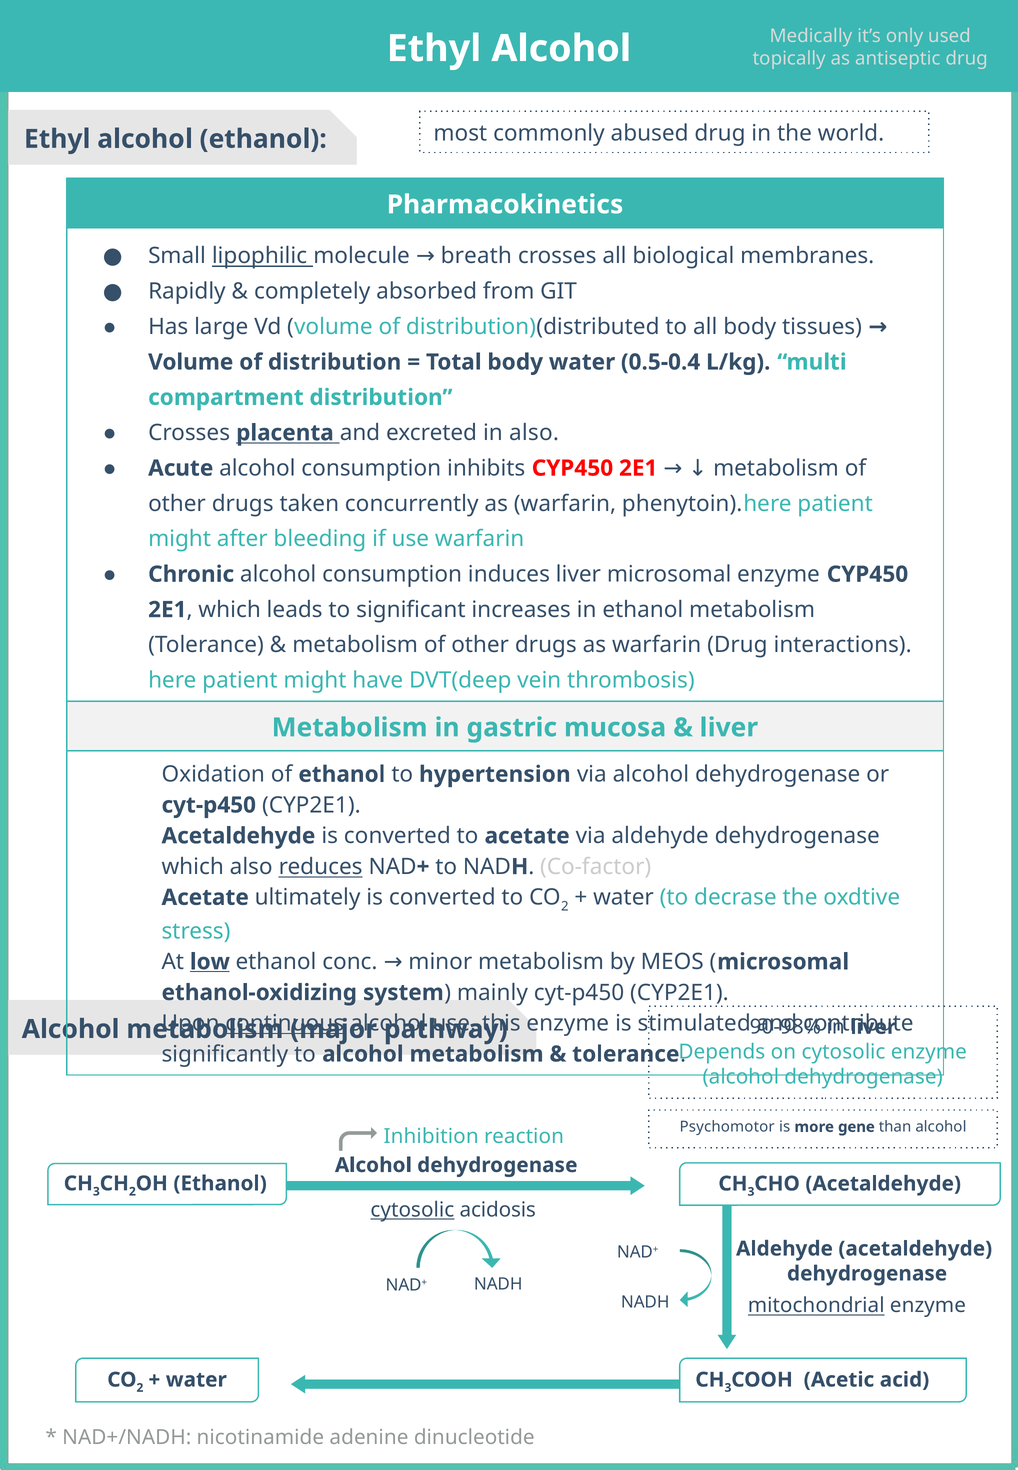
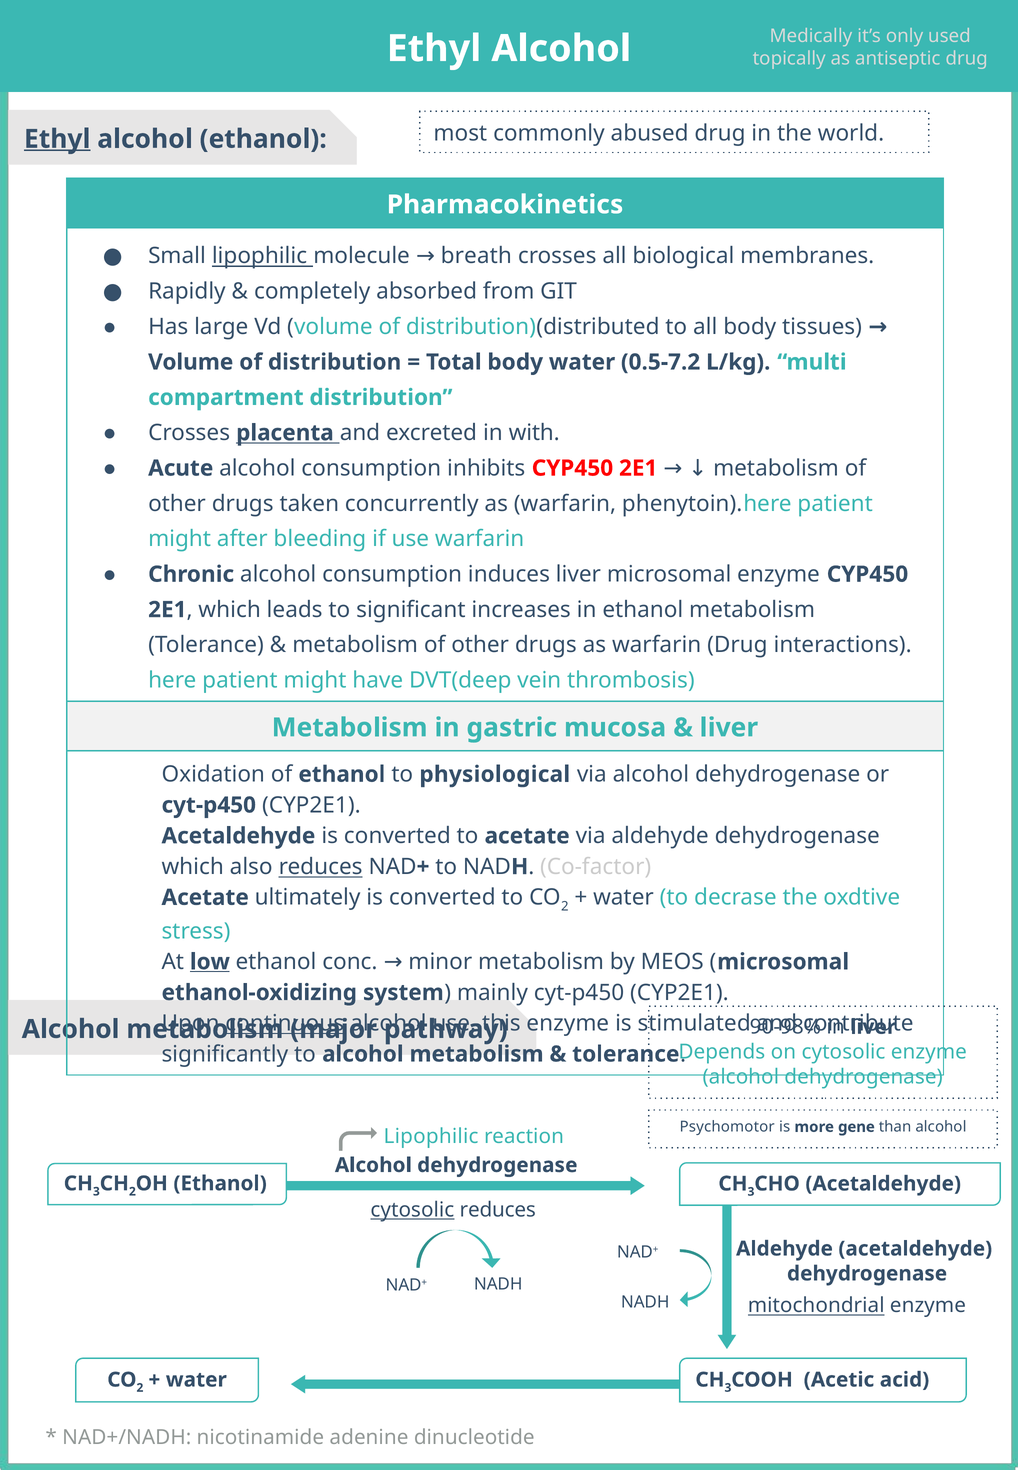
Ethyl at (57, 139) underline: none -> present
0.5-0.4: 0.5-0.4 -> 0.5-7.2
in also: also -> with
hypertension: hypertension -> physiological
Inhibition at (431, 1137): Inhibition -> Lipophilic
cytosolic acidosis: acidosis -> reduces
